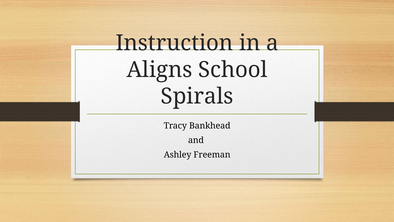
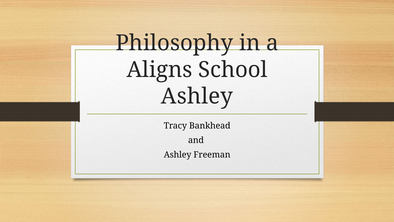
Instruction: Instruction -> Philosophy
Spirals at (197, 96): Spirals -> Ashley
